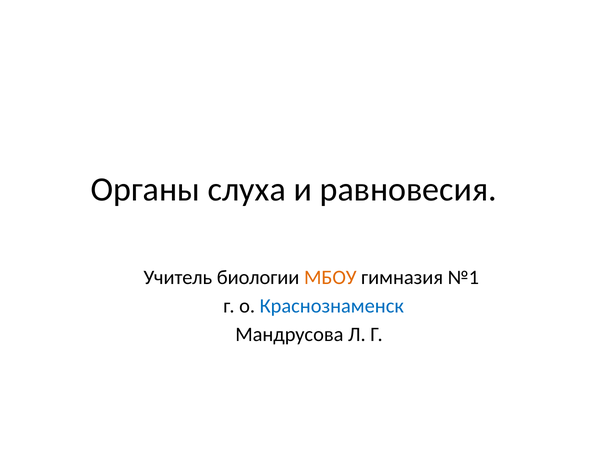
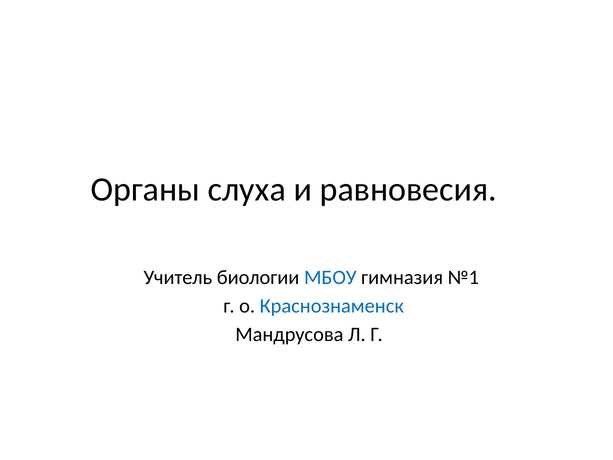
МБОУ colour: orange -> blue
